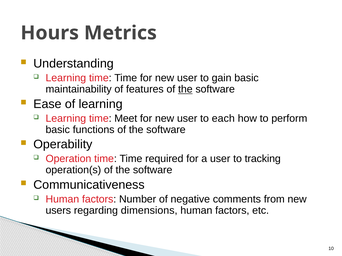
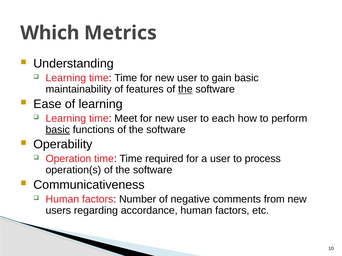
Hours: Hours -> Which
basic at (58, 130) underline: none -> present
tracking: tracking -> process
dimensions: dimensions -> accordance
